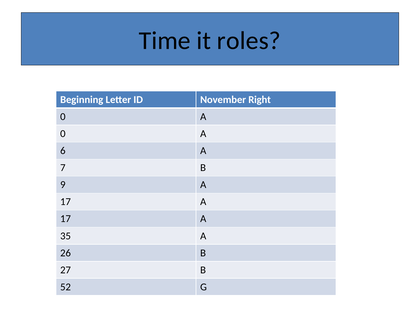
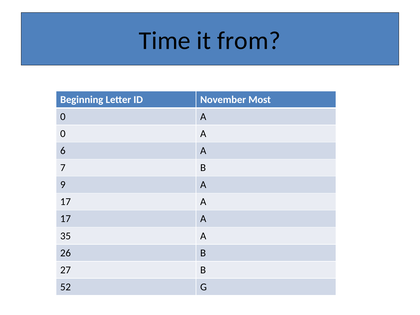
roles: roles -> from
Right: Right -> Most
